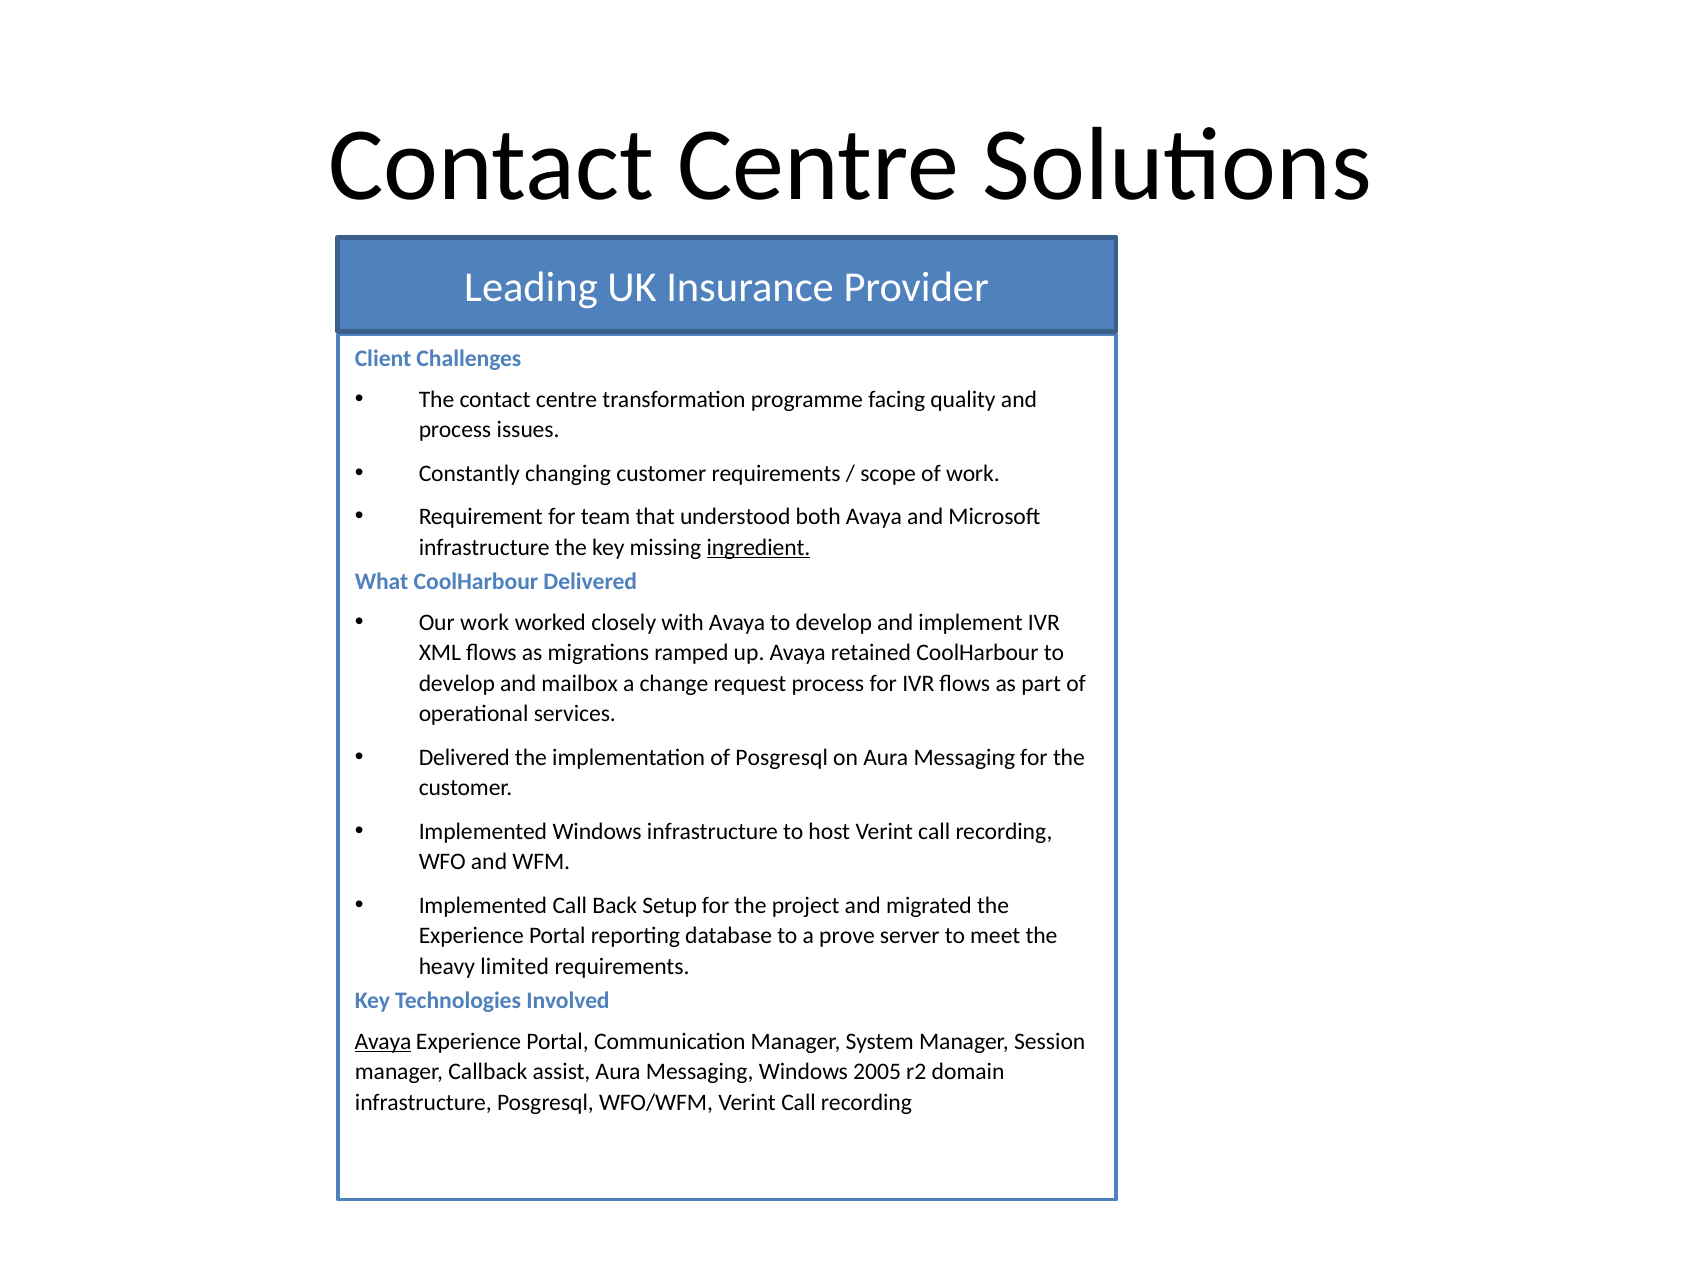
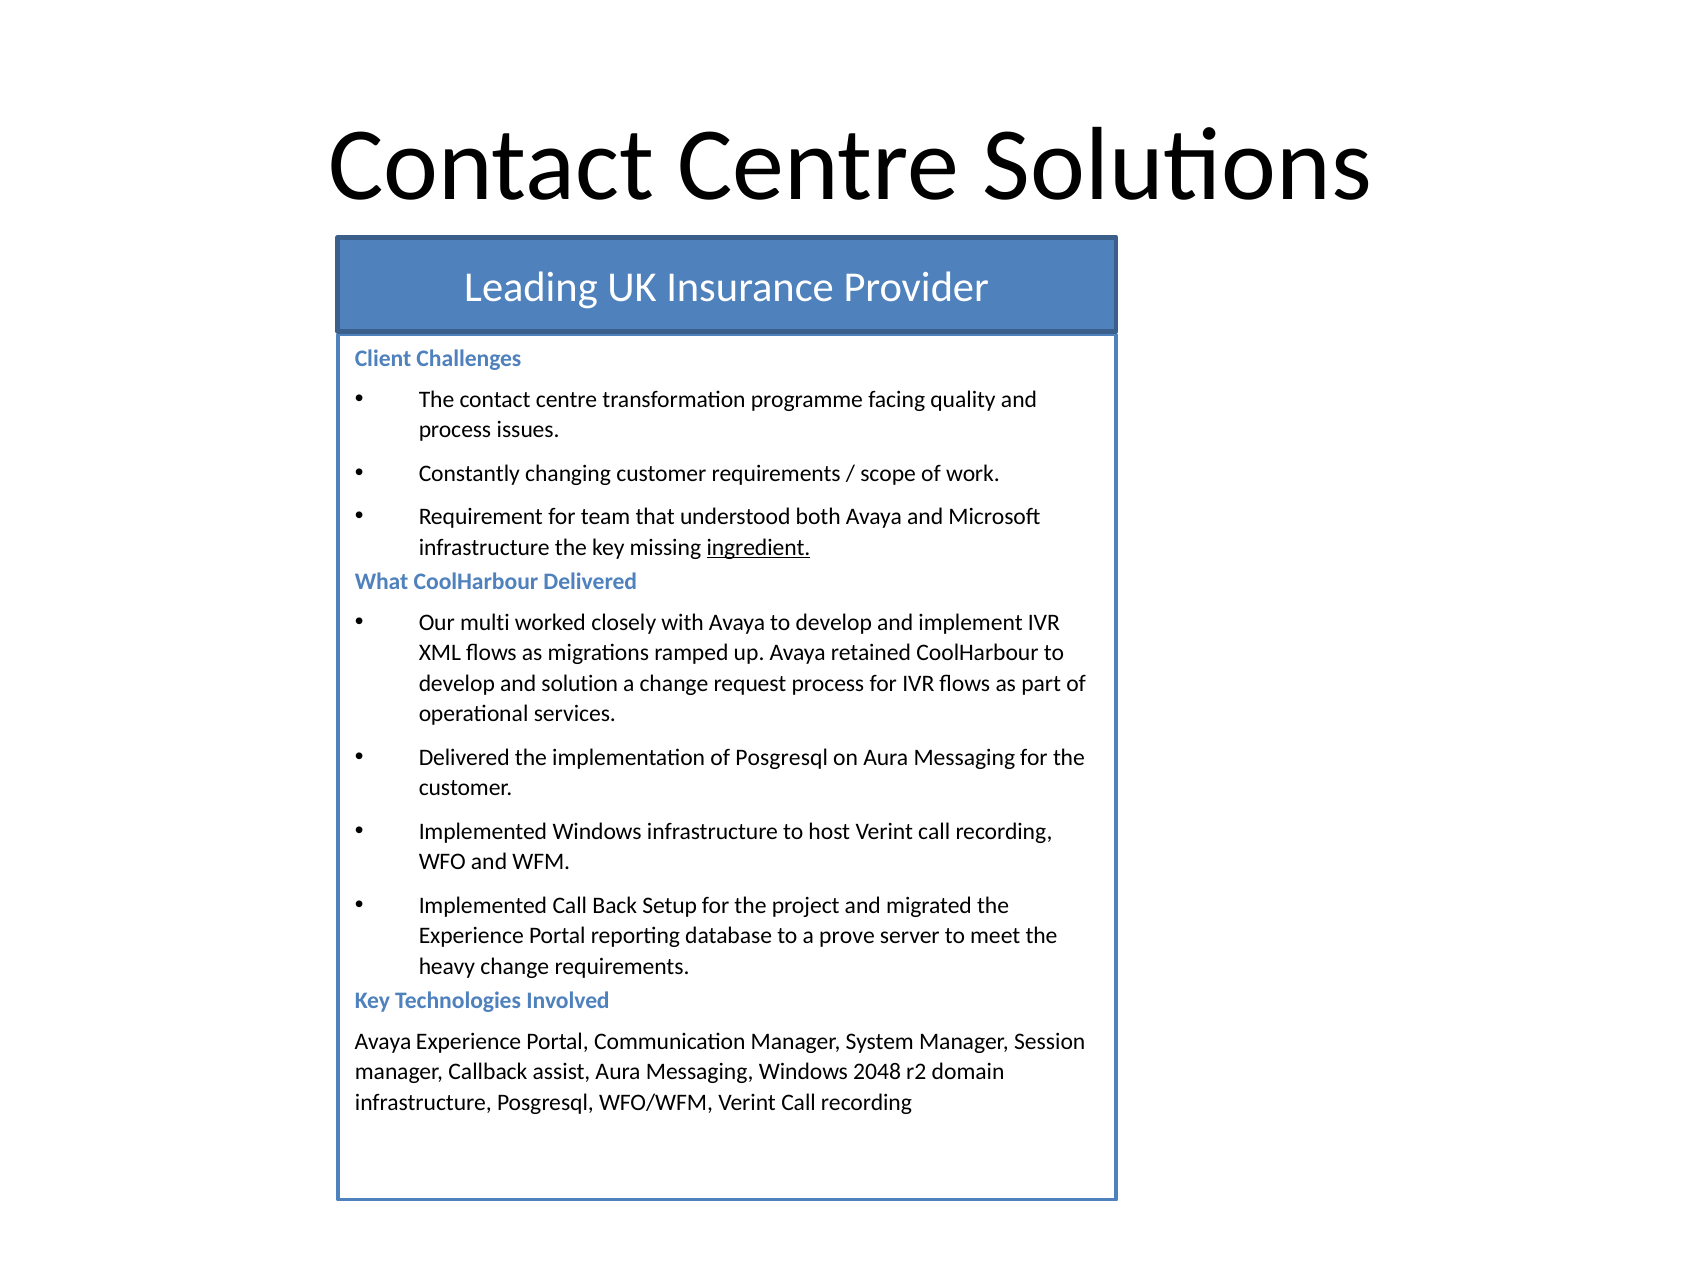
Our work: work -> multi
mailbox: mailbox -> solution
heavy limited: limited -> change
Avaya at (383, 1041) underline: present -> none
2005: 2005 -> 2048
